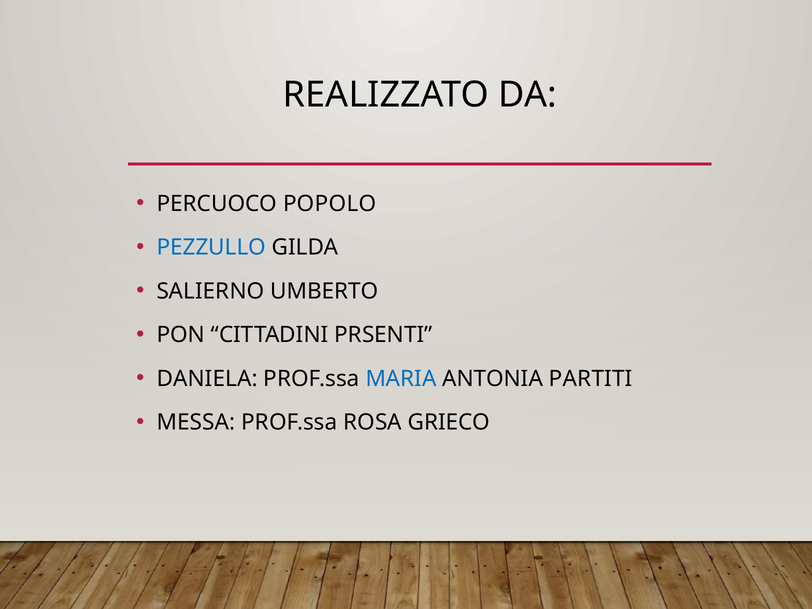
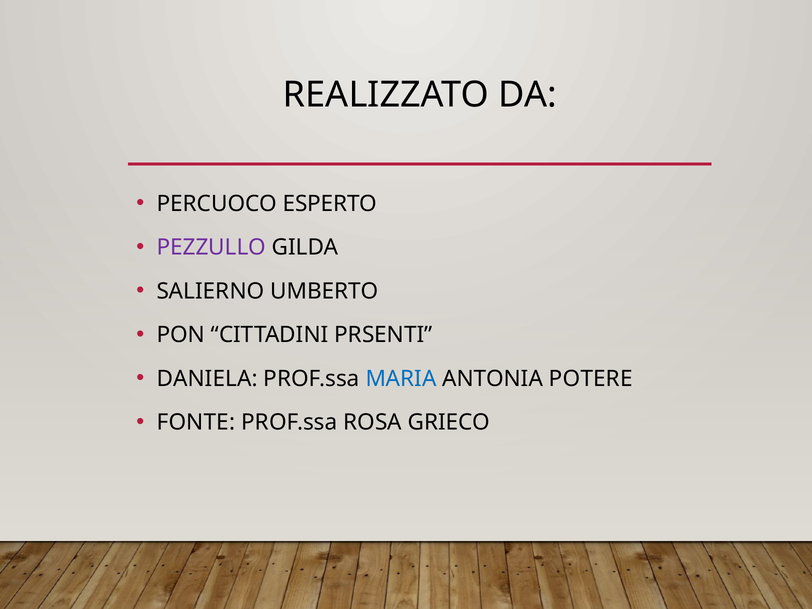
POPOLO: POPOLO -> ESPERTO
PEZZULLO colour: blue -> purple
PARTITI: PARTITI -> POTERE
MESSA: MESSA -> FONTE
